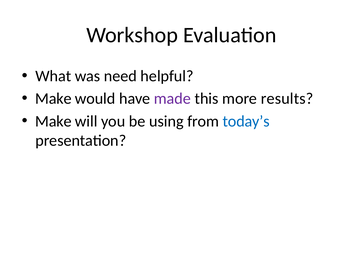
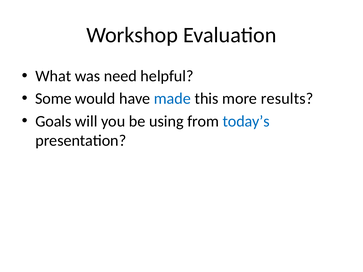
Make at (53, 99): Make -> Some
made colour: purple -> blue
Make at (53, 121): Make -> Goals
